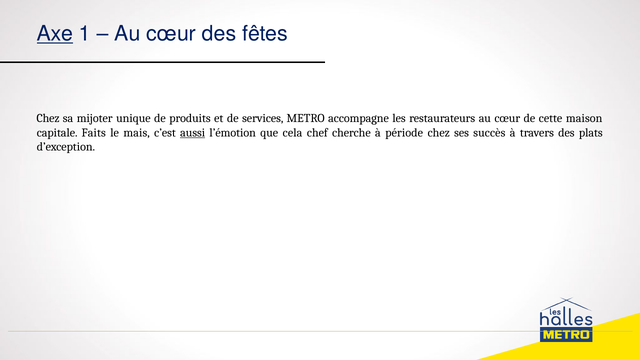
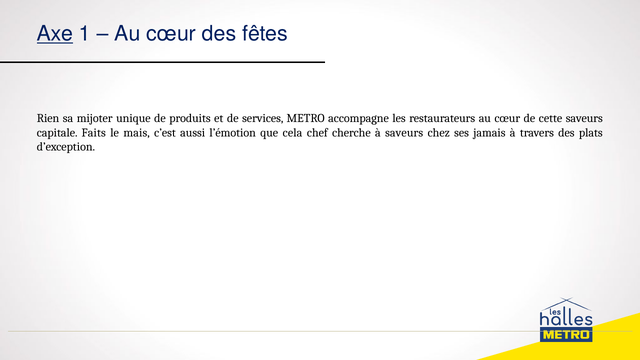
Chez at (48, 118): Chez -> Rien
cette maison: maison -> saveurs
aussi underline: present -> none
à période: période -> saveurs
succès: succès -> jamais
